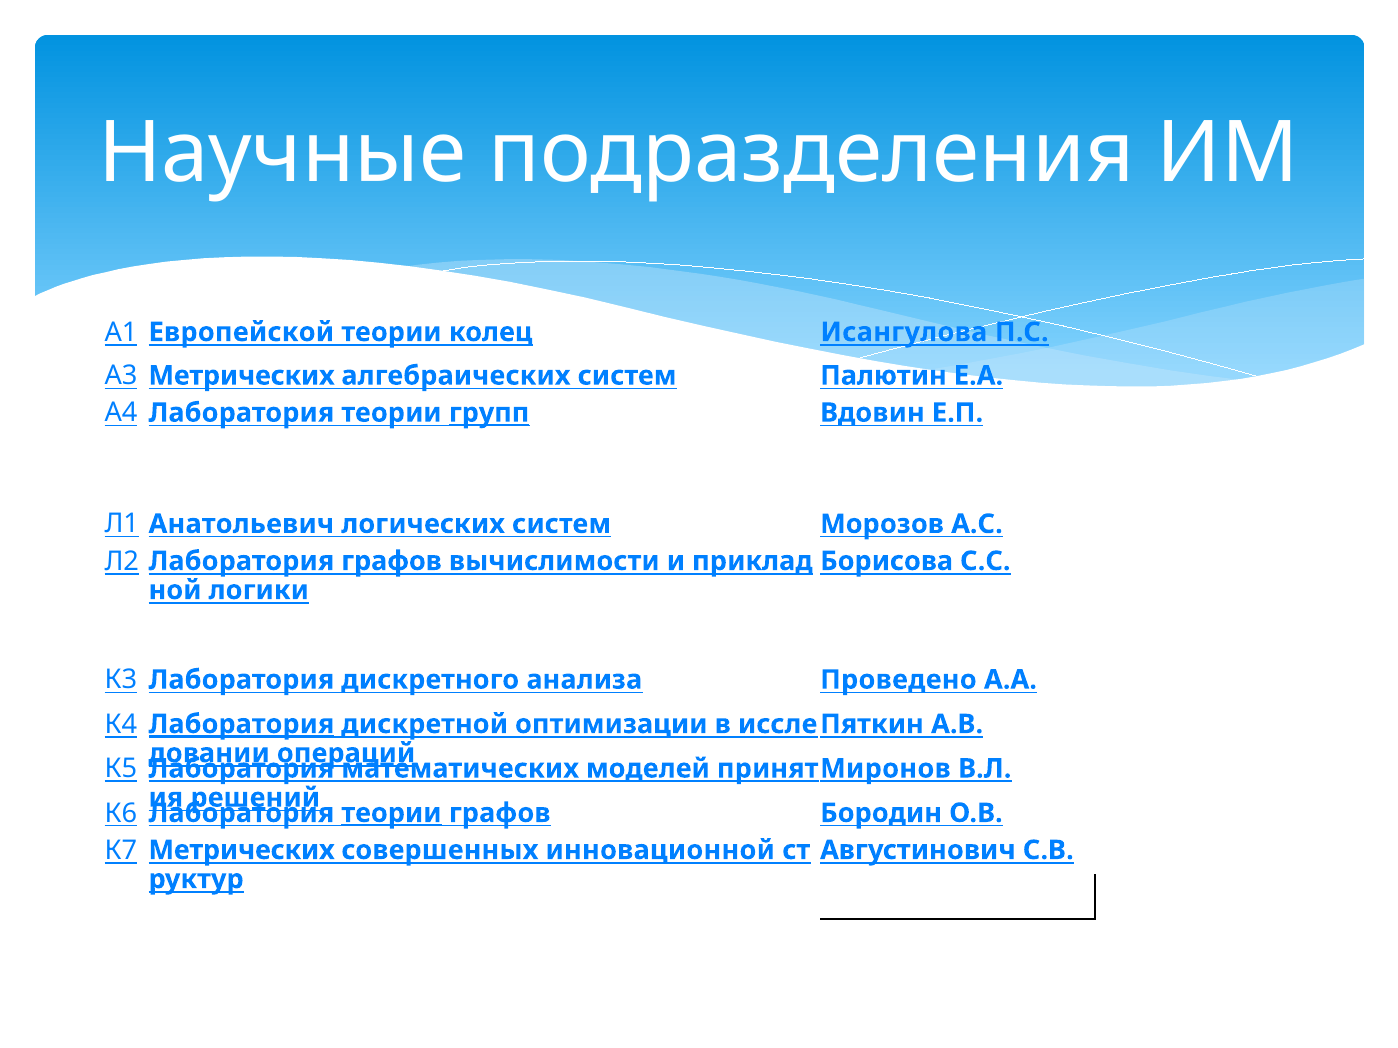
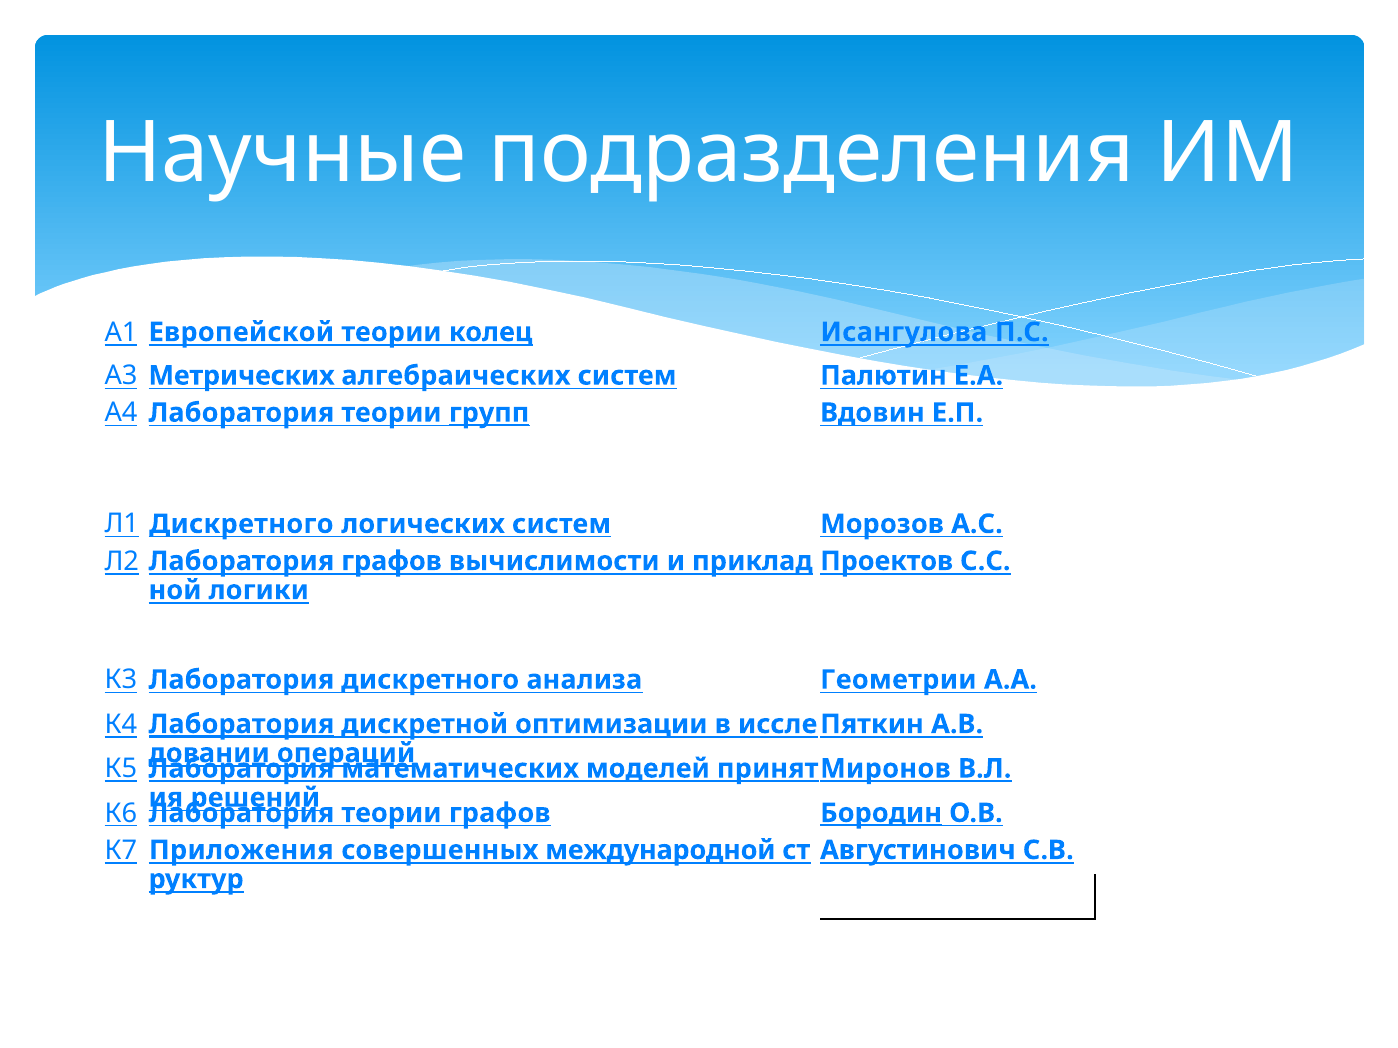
Л1 Анатольевич: Анатольевич -> Дискретного
Борисова: Борисова -> Проектов
Проведено: Проведено -> Геометрии
теории at (391, 813) underline: present -> none
Бородин underline: none -> present
К7 Метрических: Метрических -> Приложения
инновационной: инновационной -> международной
